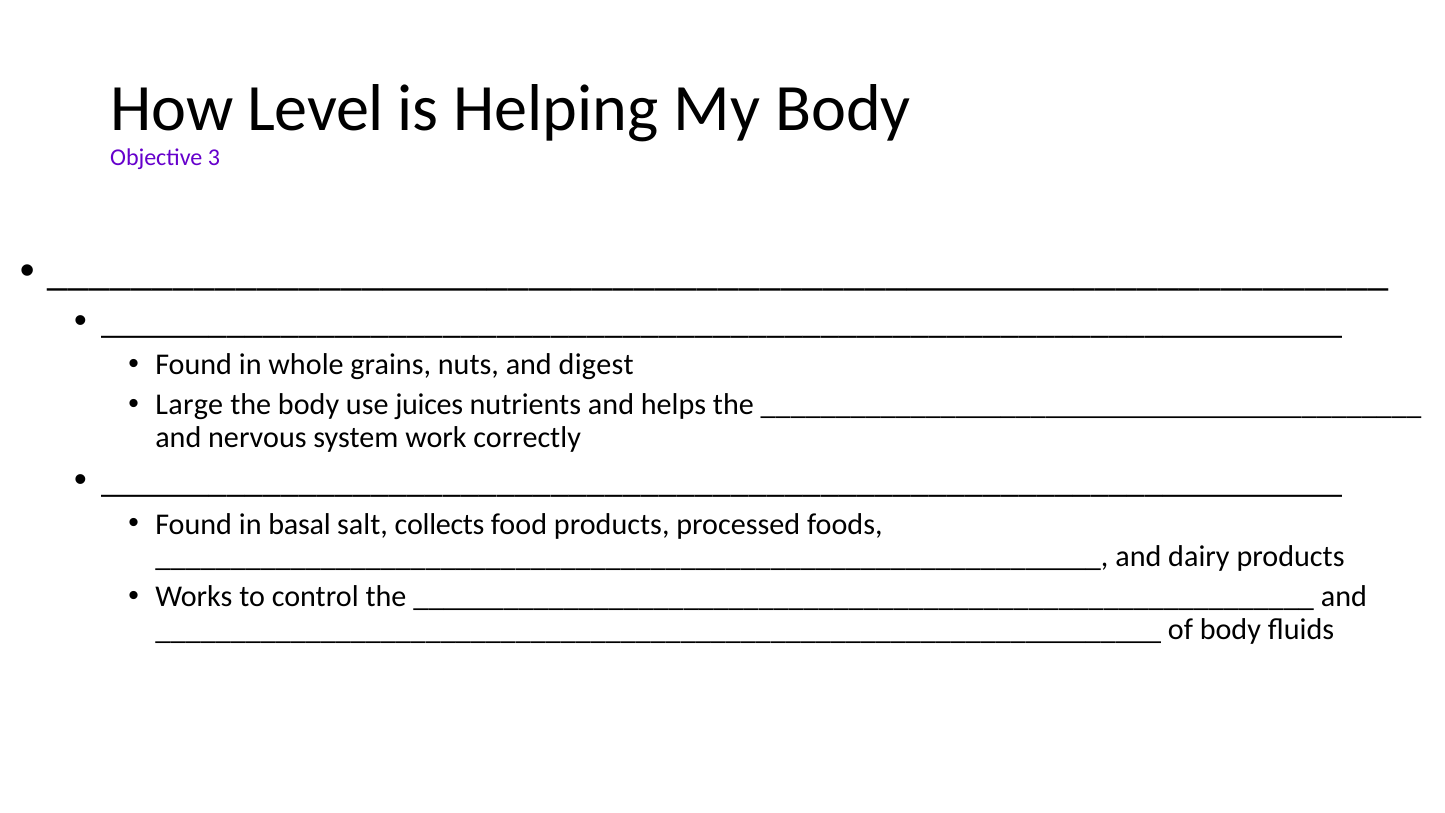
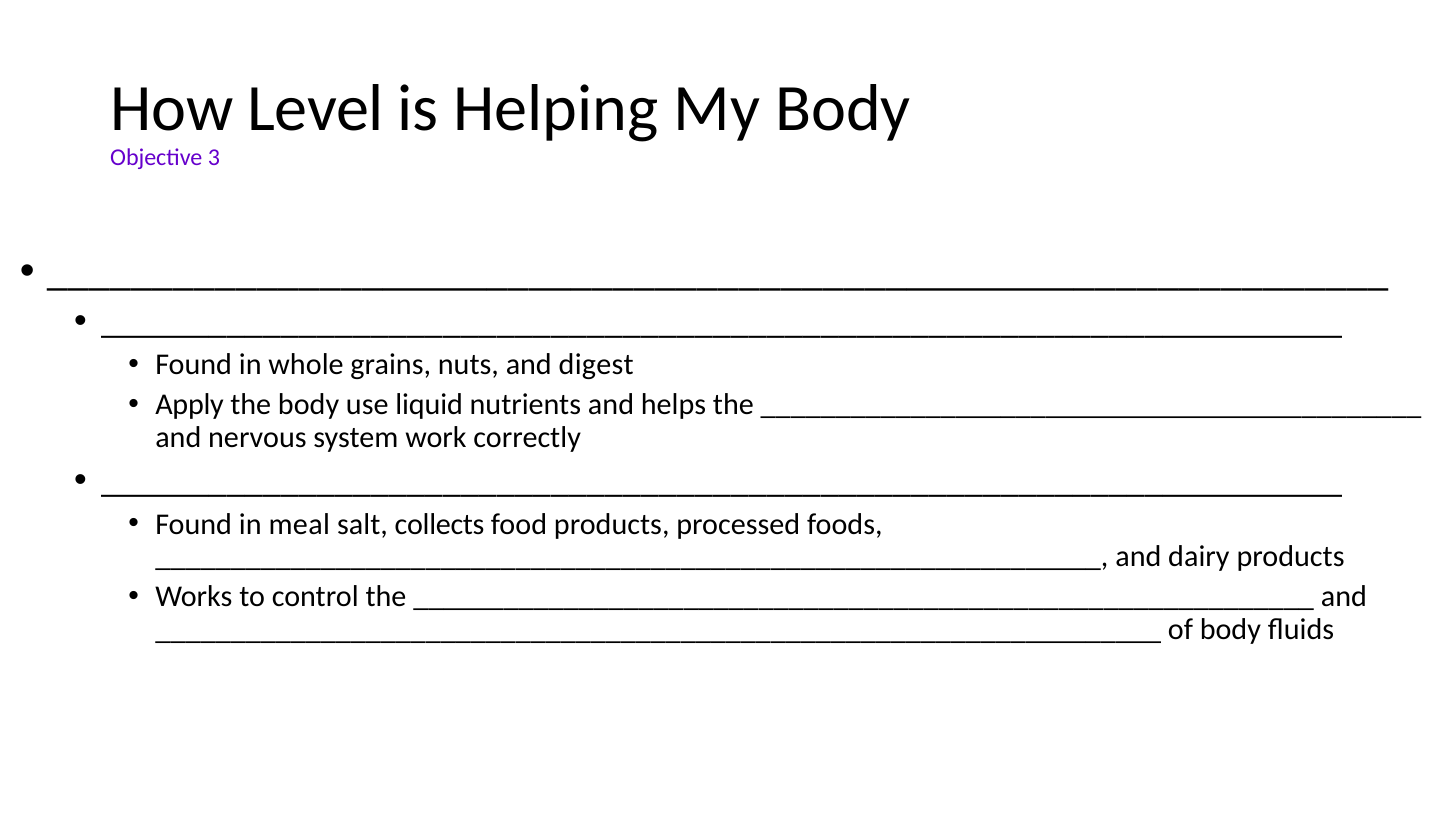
Large: Large -> Apply
juices: juices -> liquid
basal: basal -> meal
